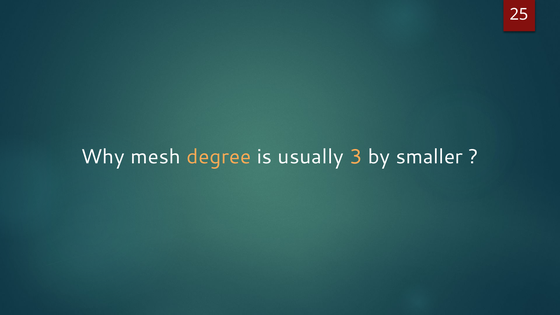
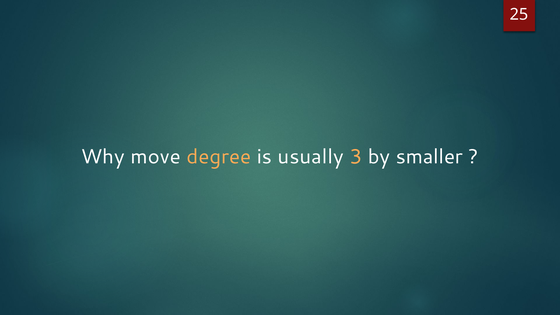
mesh: mesh -> move
